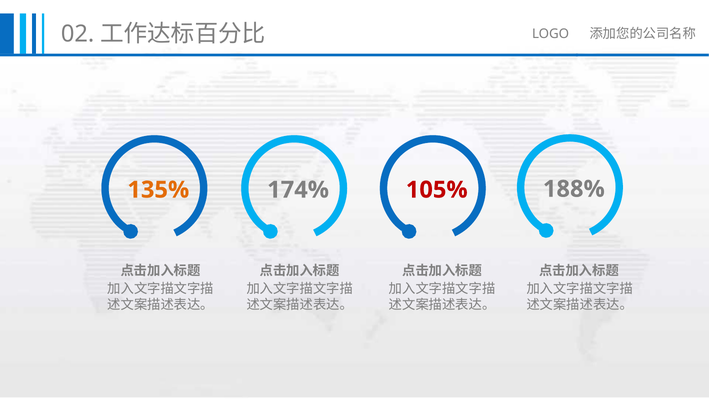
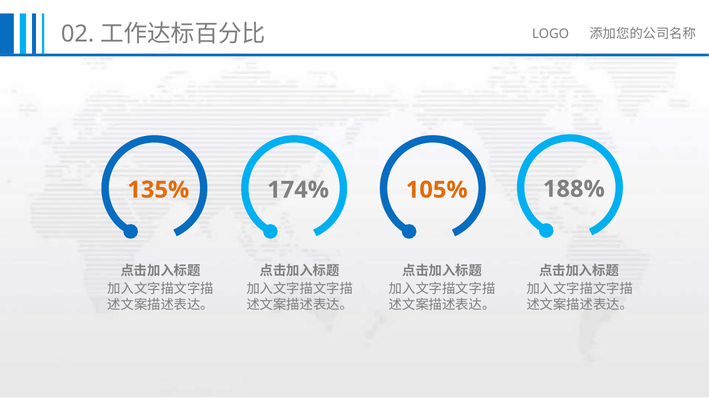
105% colour: red -> orange
